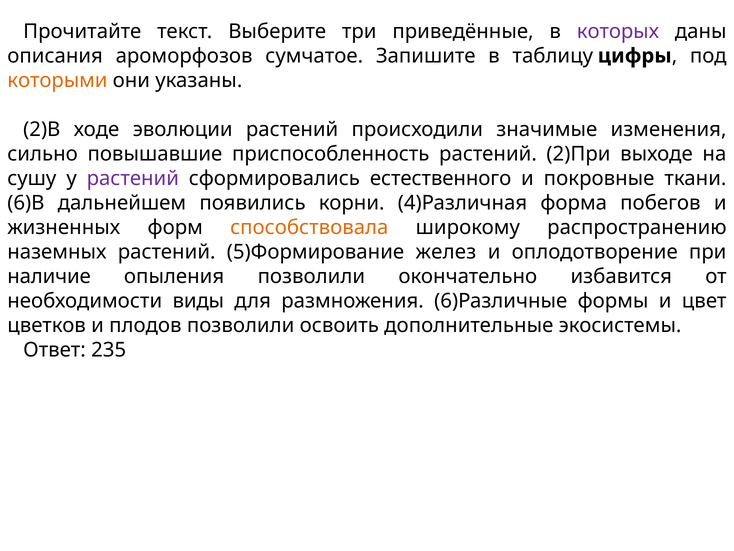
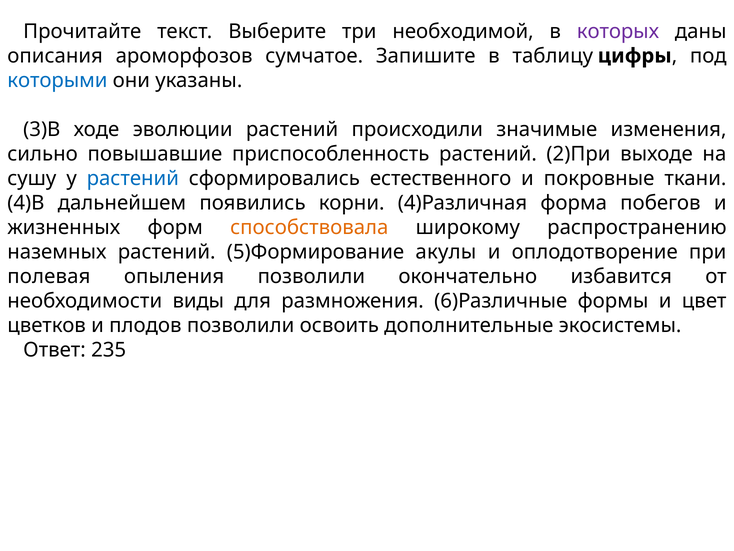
приведённые: приведённые -> необходимой
которыми colour: orange -> blue
2)В: 2)В -> 3)В
растений at (133, 178) colour: purple -> blue
6)В: 6)В -> 4)В
желез: желез -> акулы
наличие: наличие -> полевая
